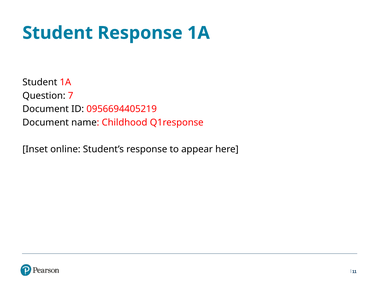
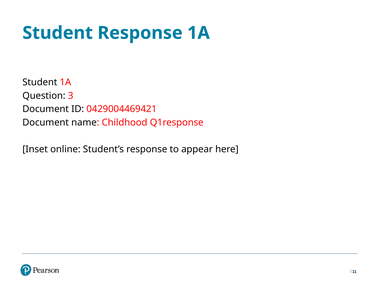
7: 7 -> 3
0956694405219: 0956694405219 -> 0429004469421
